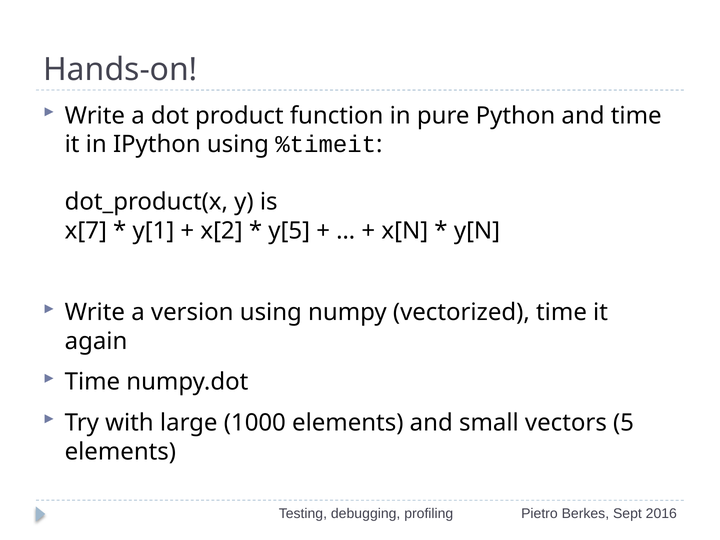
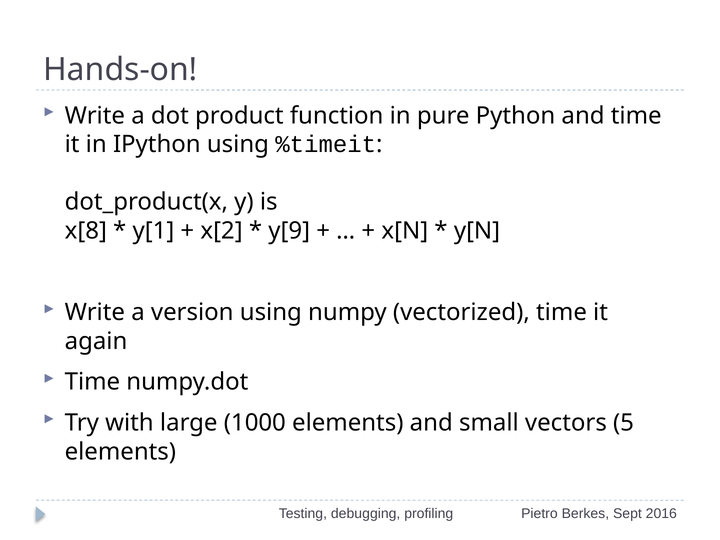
x[7: x[7 -> x[8
y[5: y[5 -> y[9
